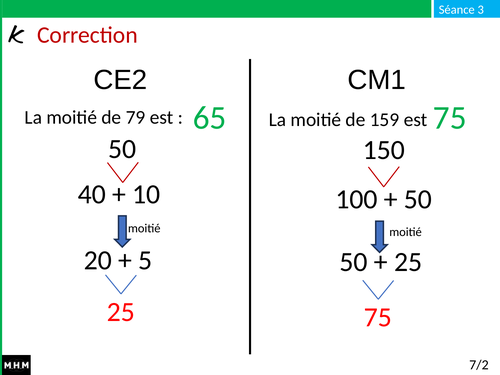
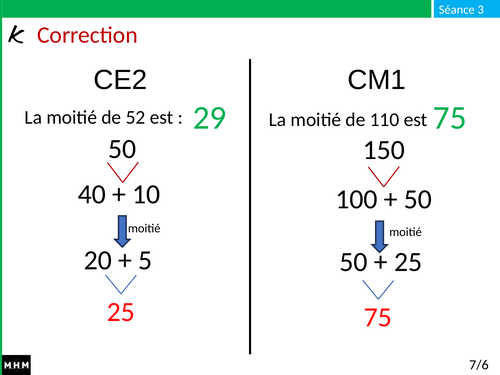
79: 79 -> 52
65: 65 -> 29
159: 159 -> 110
7/2: 7/2 -> 7/6
